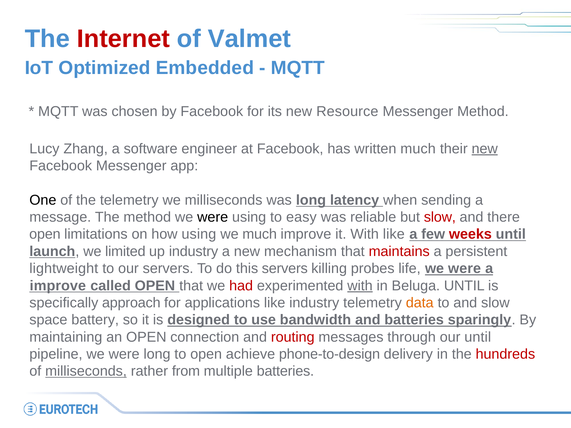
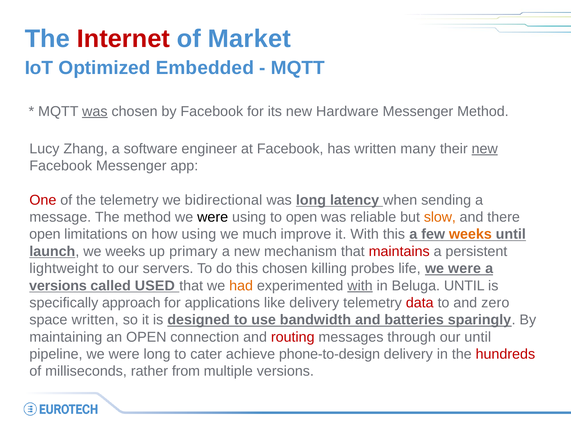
Valmet: Valmet -> Market
was at (95, 111) underline: none -> present
Resource: Resource -> Hardware
written much: much -> many
One colour: black -> red
we milliseconds: milliseconds -> bidirectional
to easy: easy -> open
slow at (440, 217) colour: red -> orange
With like: like -> this
weeks at (470, 234) colour: red -> orange
we limited: limited -> weeks
up industry: industry -> primary
this servers: servers -> chosen
improve at (58, 286): improve -> versions
called OPEN: OPEN -> USED
had colour: red -> orange
like industry: industry -> delivery
data colour: orange -> red
and slow: slow -> zero
space battery: battery -> written
to open: open -> cater
milliseconds at (86, 371) underline: present -> none
multiple batteries: batteries -> versions
